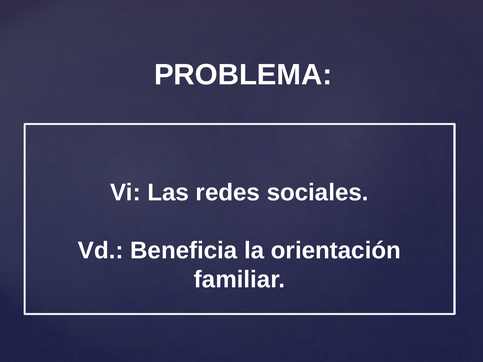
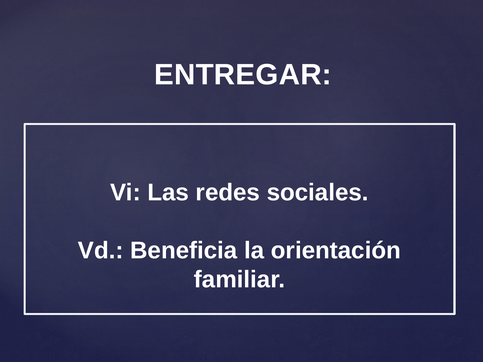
PROBLEMA: PROBLEMA -> ENTREGAR
